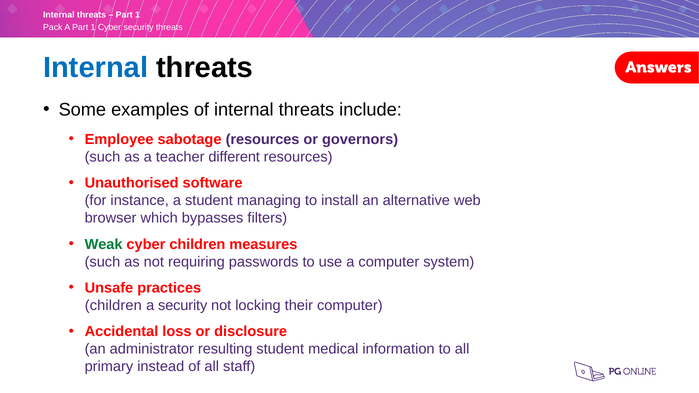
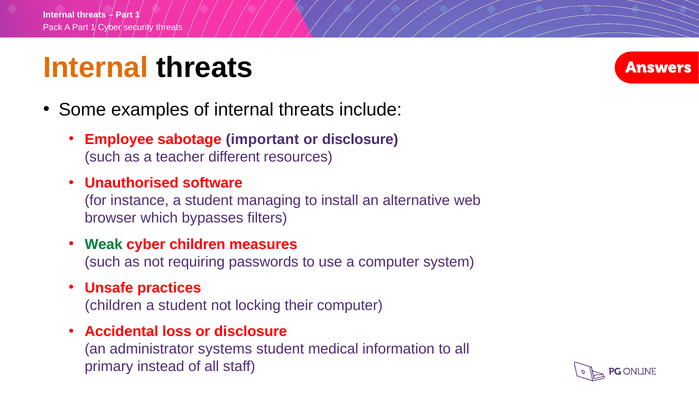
Internal at (96, 67) colour: blue -> orange
sabotage resources: resources -> important
governors at (360, 140): governors -> disclosure
security at (183, 306): security -> student
resulting: resulting -> systems
